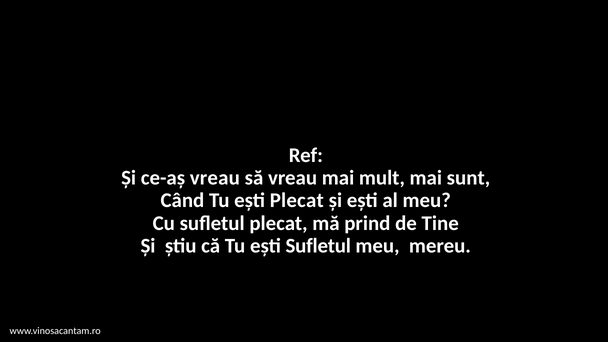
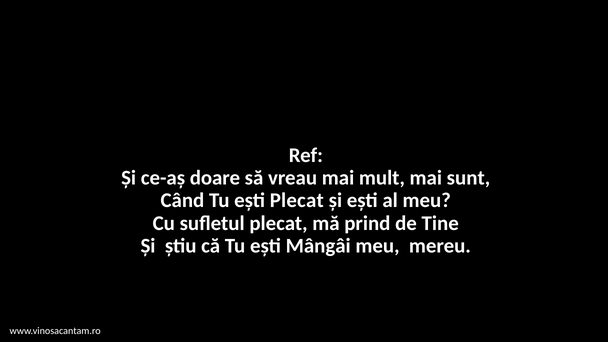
ce-aş vreau: vreau -> doare
eşti Sufletul: Sufletul -> Mângâi
